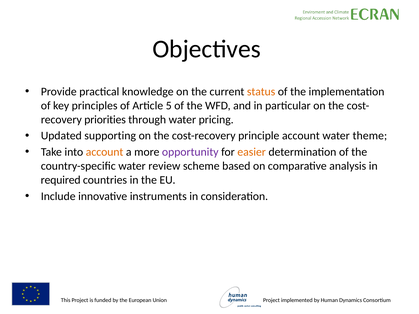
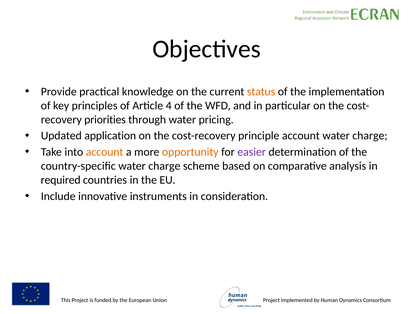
5: 5 -> 4
supporting: supporting -> application
theme at (370, 136): theme -> charge
opportunity colour: purple -> orange
easier colour: orange -> purple
country-specific water review: review -> charge
